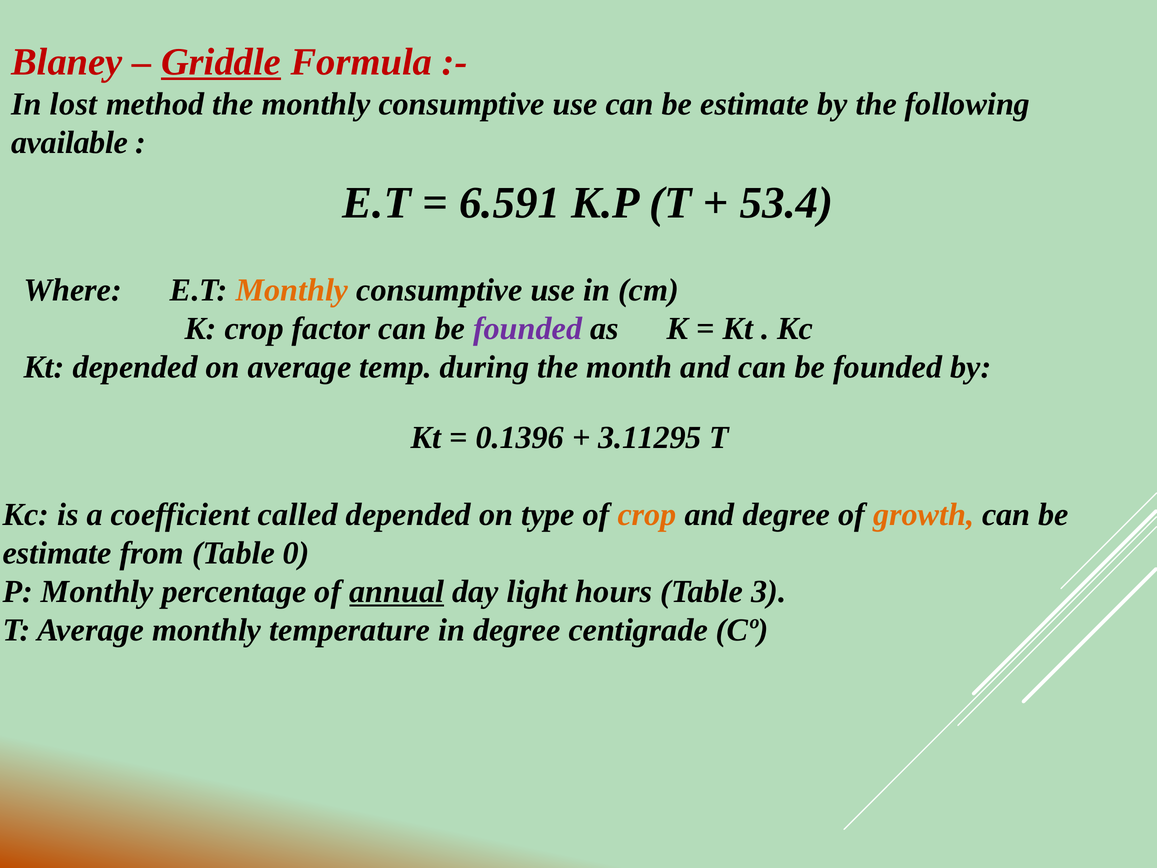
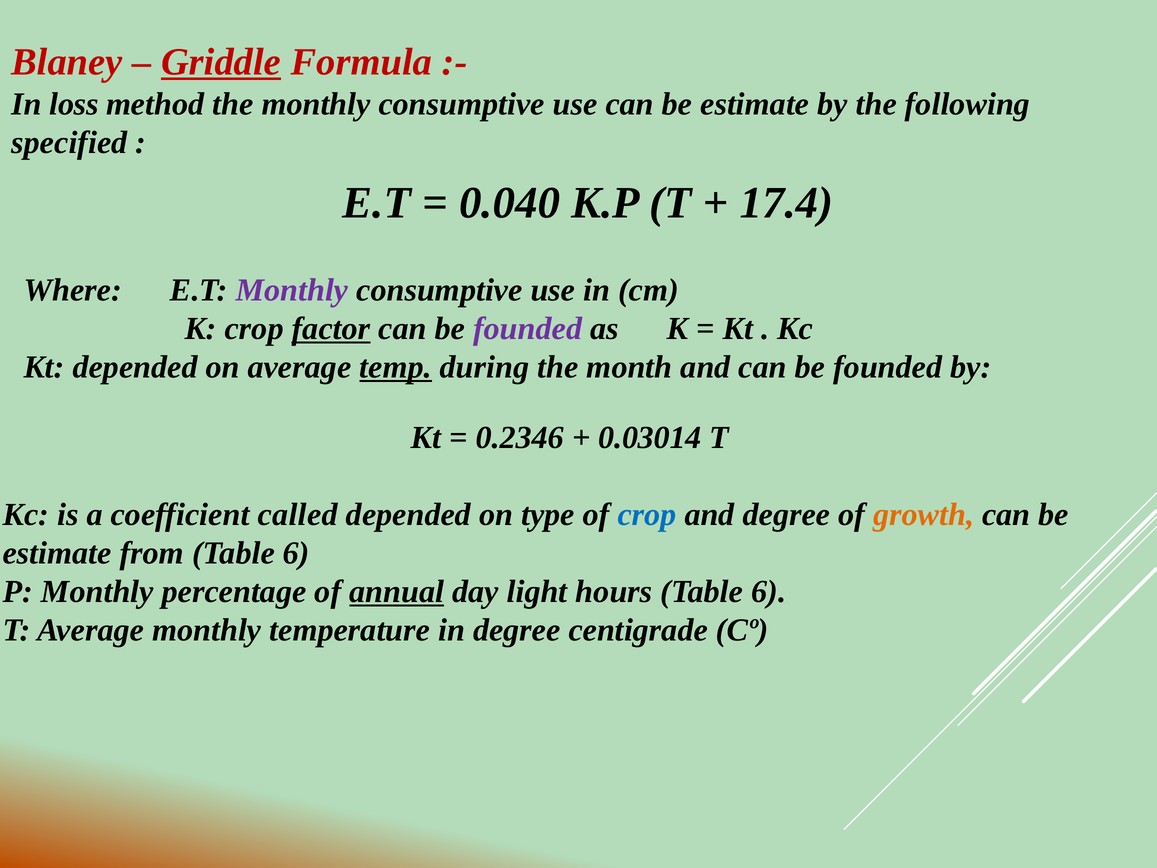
lost: lost -> loss
available: available -> specified
6.591: 6.591 -> 0.040
53.4: 53.4 -> 17.4
Monthly at (292, 290) colour: orange -> purple
factor underline: none -> present
temp underline: none -> present
0.1396: 0.1396 -> 0.2346
3.11295: 3.11295 -> 0.03014
crop at (647, 514) colour: orange -> blue
from Table 0: 0 -> 6
hours Table 3: 3 -> 6
